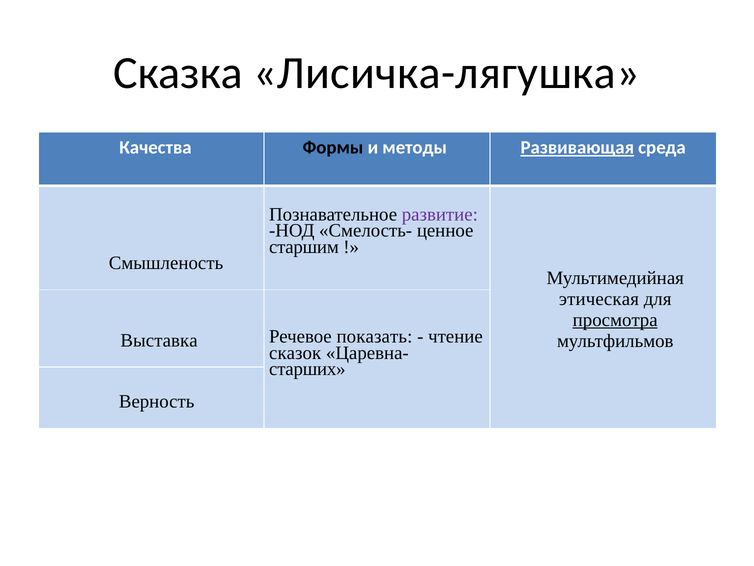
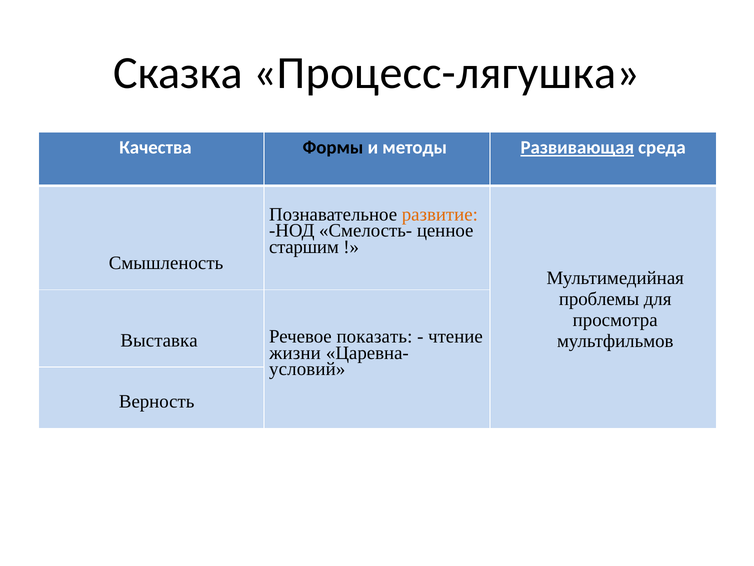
Лисичка-лягушка: Лисичка-лягушка -> Процесс-лягушка
развитие colour: purple -> orange
этическая: этическая -> проблемы
просмотра underline: present -> none
сказок: сказок -> жизни
старших: старших -> условий
